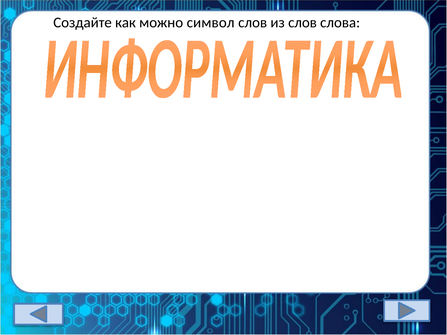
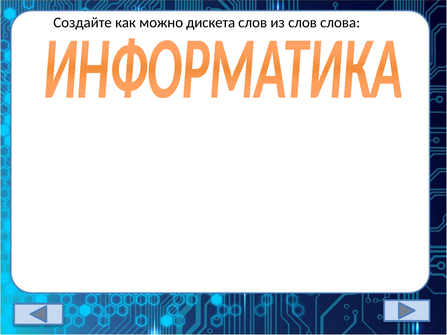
символ: символ -> дискета
